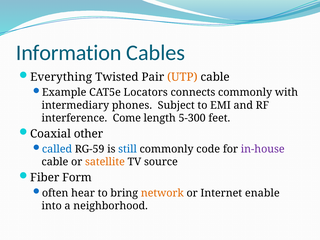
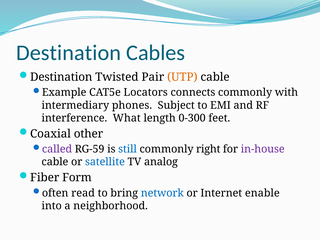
Information at (69, 53): Information -> Destination
Everything at (61, 77): Everything -> Destination
Come: Come -> What
5-300: 5-300 -> 0-300
called colour: blue -> purple
code: code -> right
satellite colour: orange -> blue
source: source -> analog
hear: hear -> read
network colour: orange -> blue
